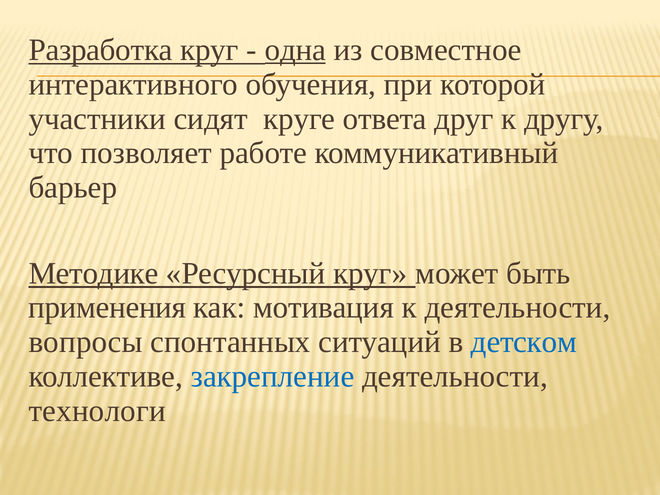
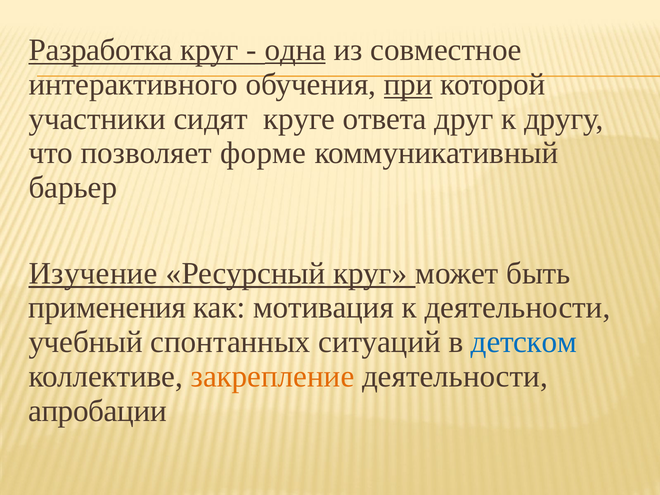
при underline: none -> present
работе: работе -> форме
Методике: Методике -> Изучение
вопросы: вопросы -> учебный
закрепление colour: blue -> orange
технологи: технологи -> апробации
